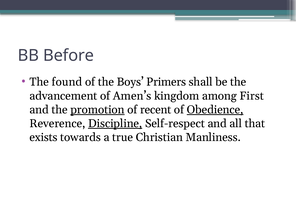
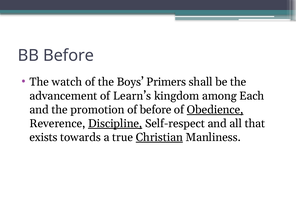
found: found -> watch
Amen’s: Amen’s -> Learn’s
First: First -> Each
promotion underline: present -> none
of recent: recent -> before
Christian underline: none -> present
